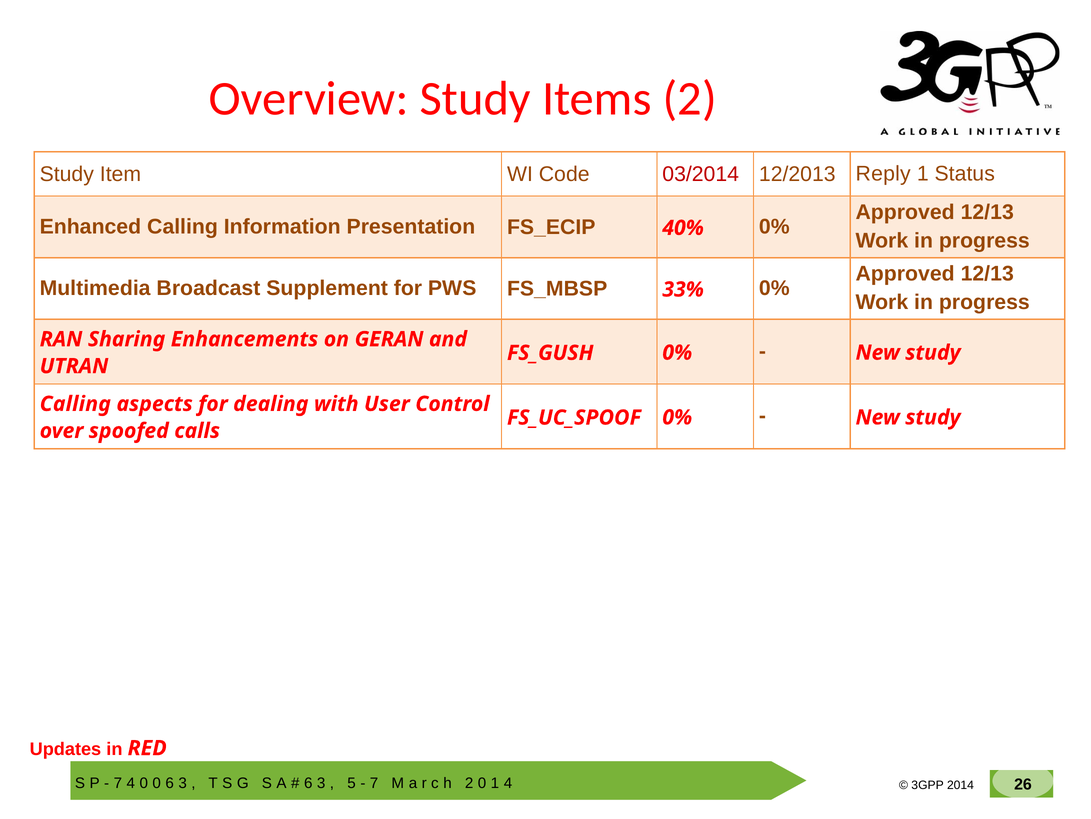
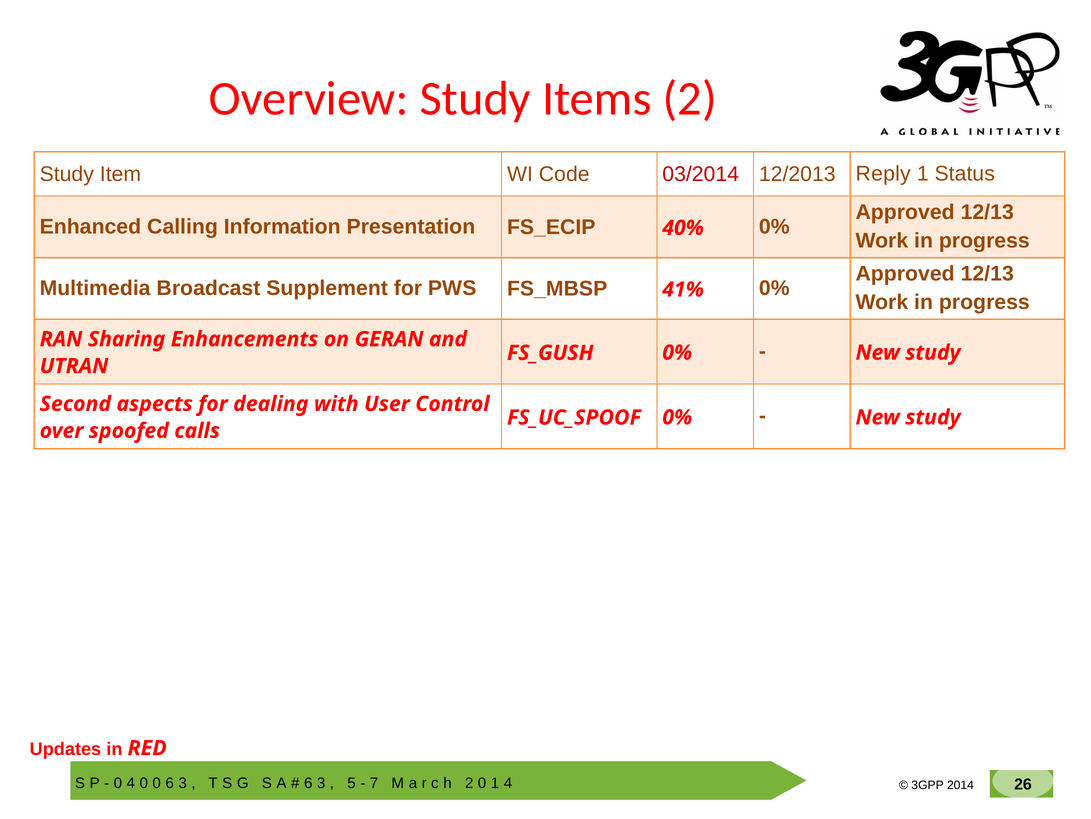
33%: 33% -> 41%
Calling at (75, 404): Calling -> Second
7 at (118, 782): 7 -> 0
